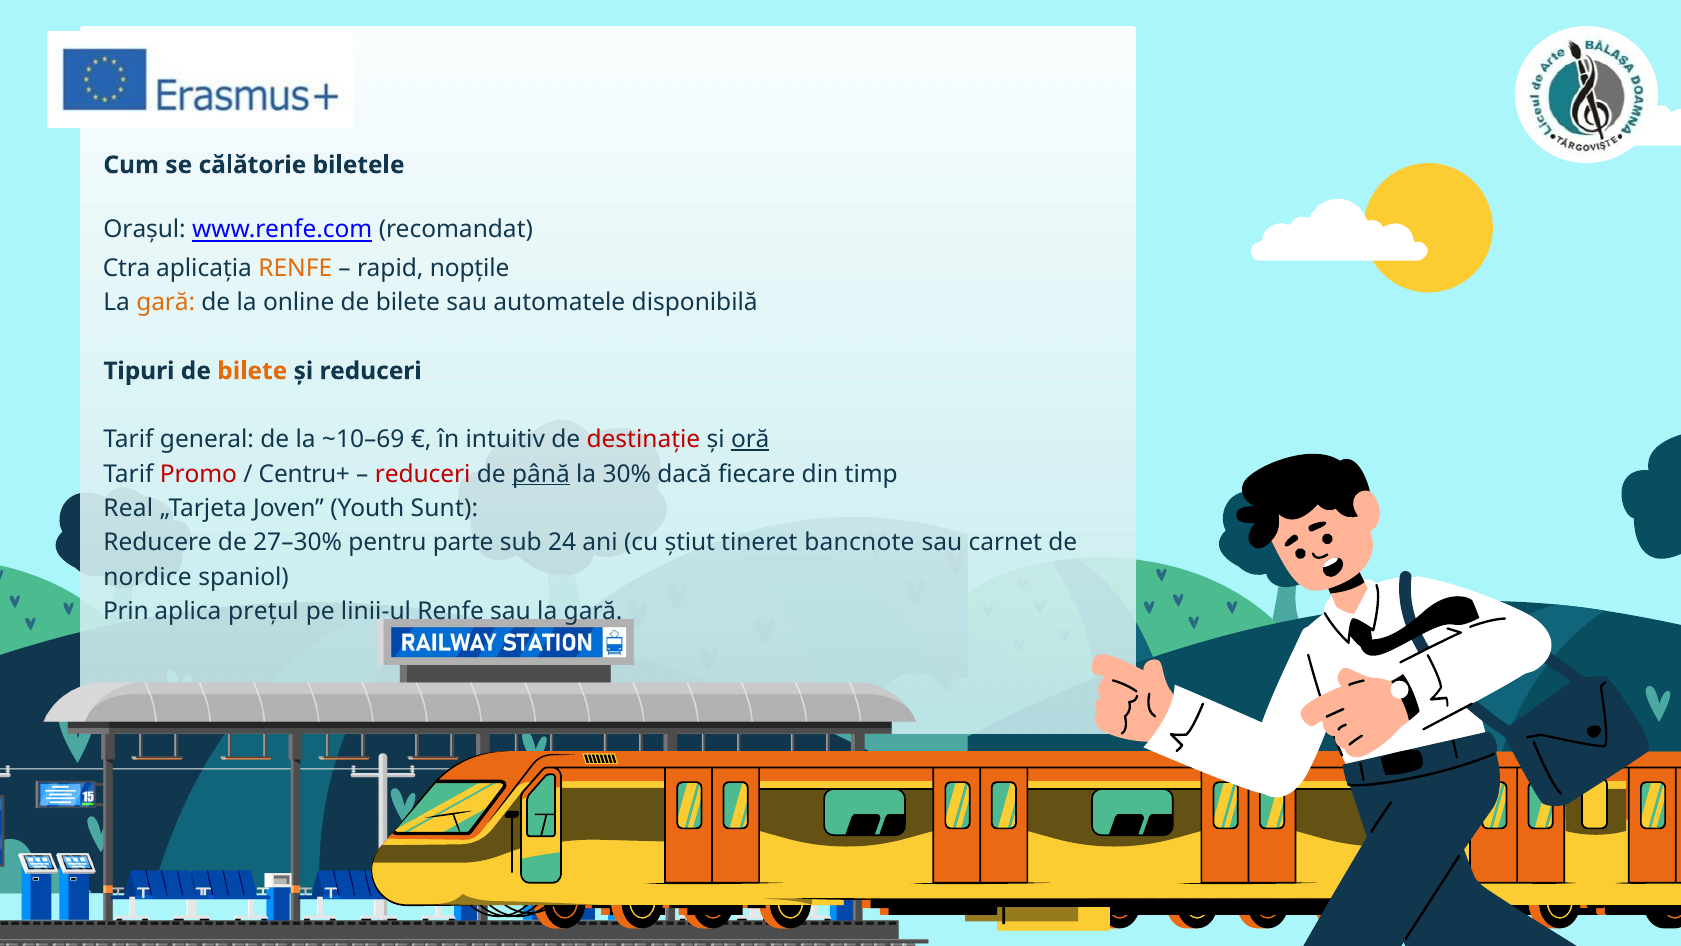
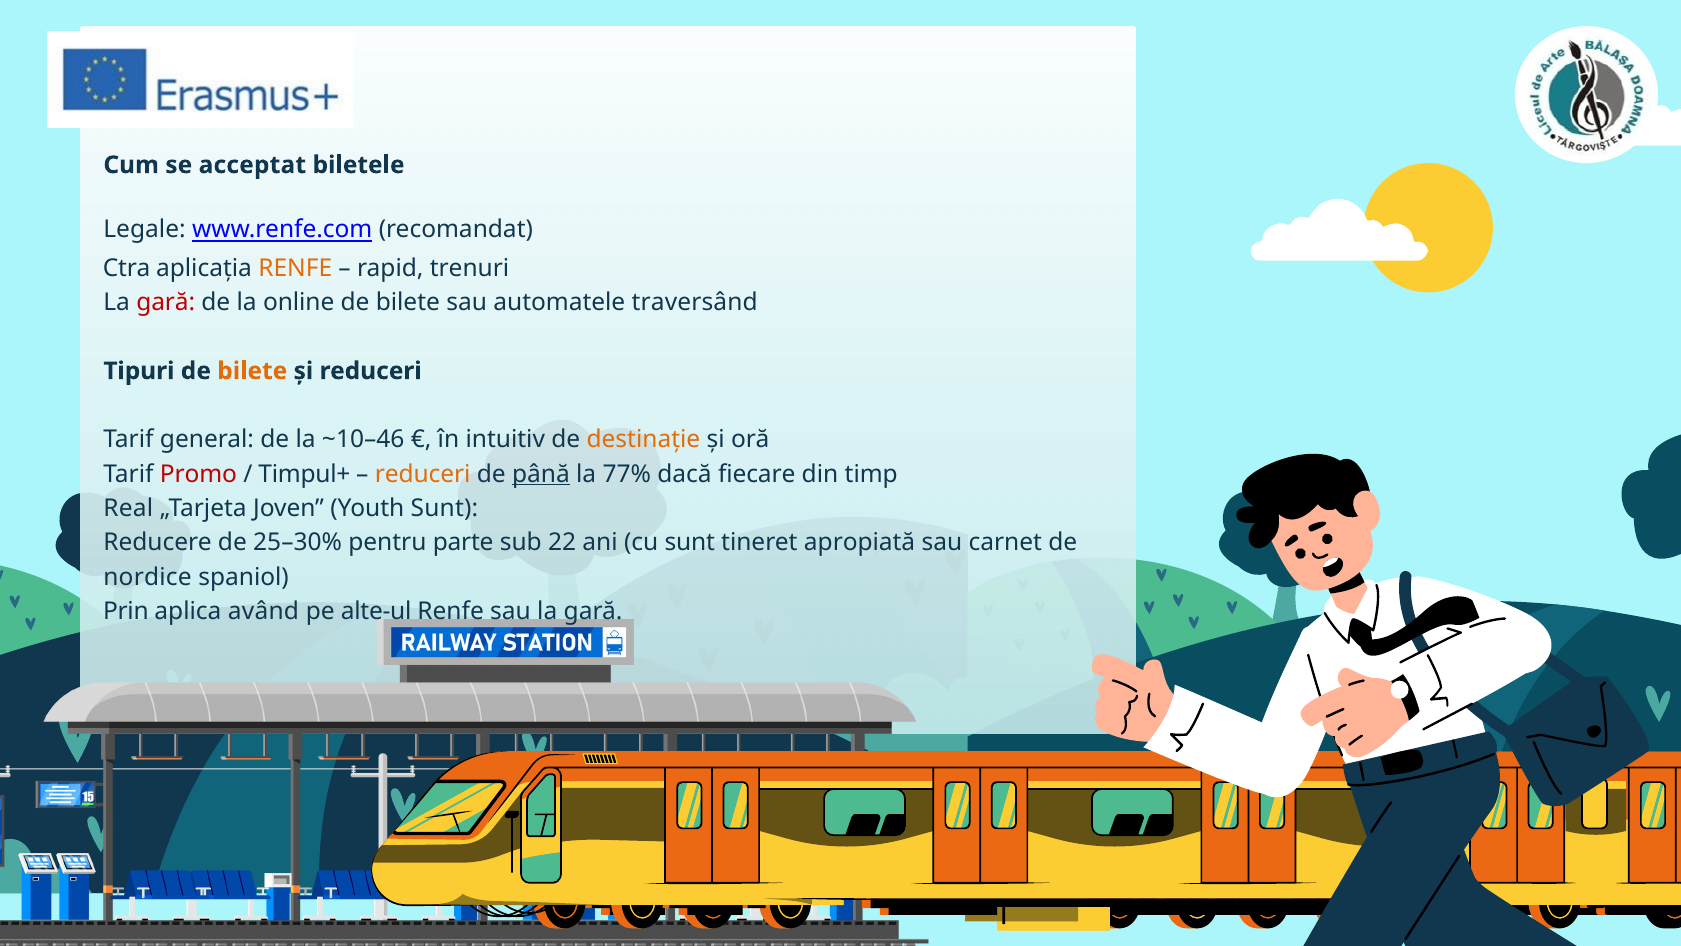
călătorie: călătorie -> acceptat
Orașul: Orașul -> Legale
nopțile: nopțile -> trenuri
gară at (166, 302) colour: orange -> red
disponibilă: disponibilă -> traversând
~10–69: ~10–69 -> ~10–46
destinație colour: red -> orange
oră underline: present -> none
Centru+: Centru+ -> Timpul+
reduceri at (423, 474) colour: red -> orange
30%: 30% -> 77%
27–30%: 27–30% -> 25–30%
24: 24 -> 22
cu știut: știut -> sunt
bancnote: bancnote -> apropiată
prețul: prețul -> având
linii-ul: linii-ul -> alte-ul
